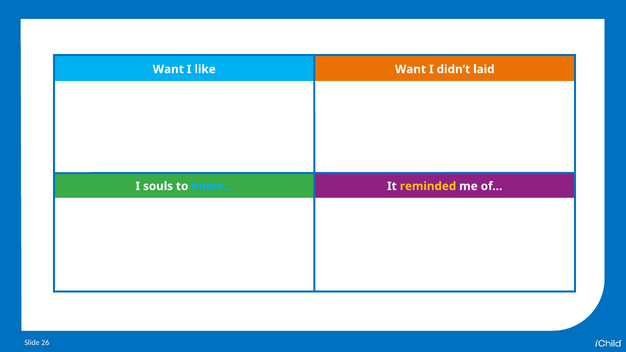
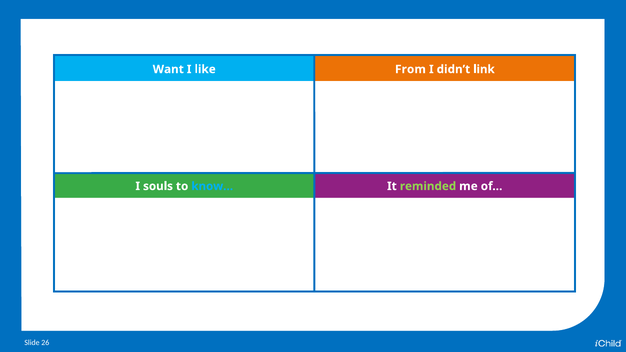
like Want: Want -> From
laid: laid -> link
reminded colour: yellow -> light green
